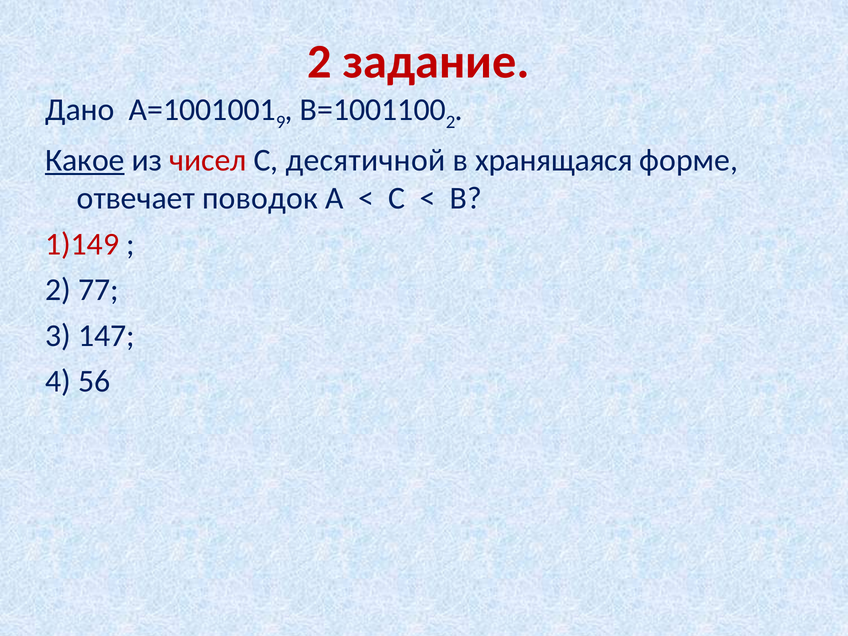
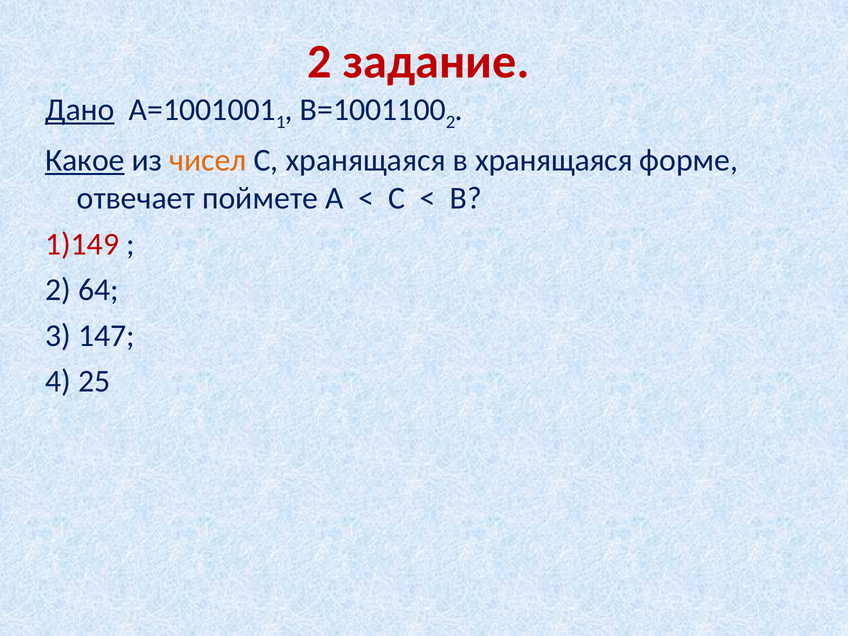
Дано underline: none -> present
9: 9 -> 1
чисел colour: red -> orange
С десятичной: десятичной -> хранящаяся
поводок: поводок -> поймете
77: 77 -> 64
56: 56 -> 25
